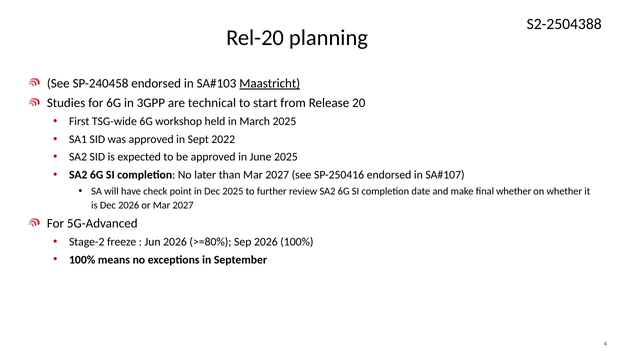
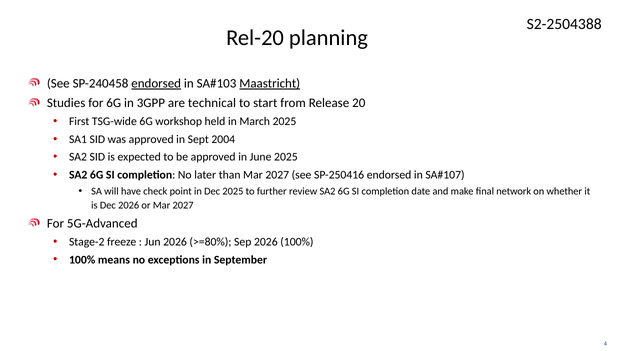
endorsed at (156, 83) underline: none -> present
2022: 2022 -> 2004
final whether: whether -> network
